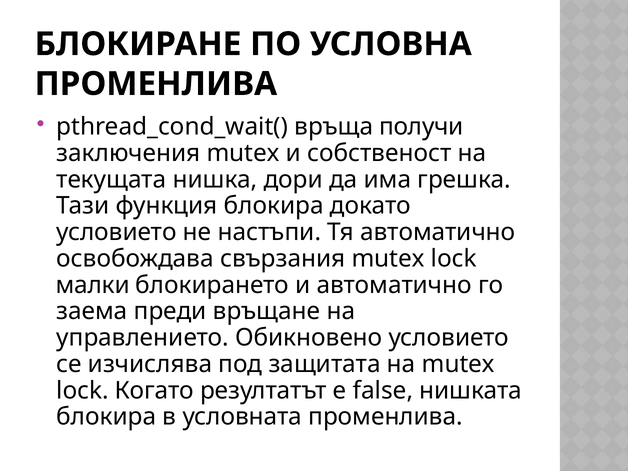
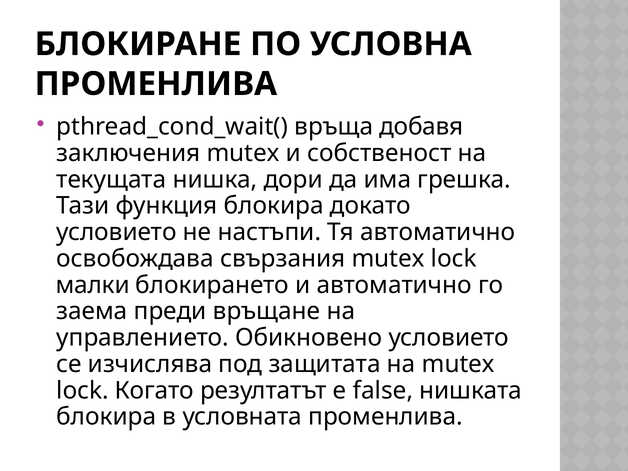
получи: получи -> добавя
